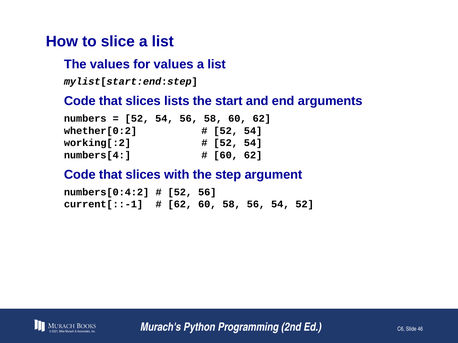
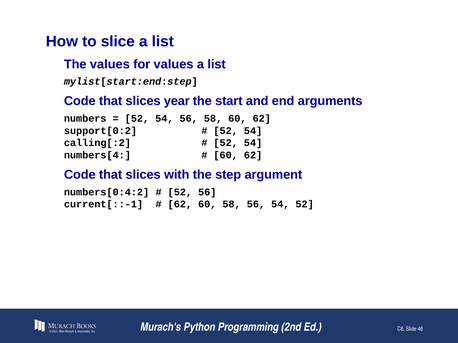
lists: lists -> year
whether[0:2: whether[0:2 -> support[0:2
working[:2: working[:2 -> calling[:2
